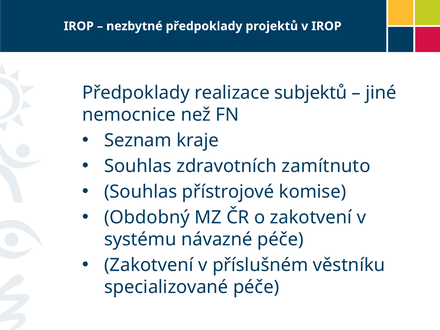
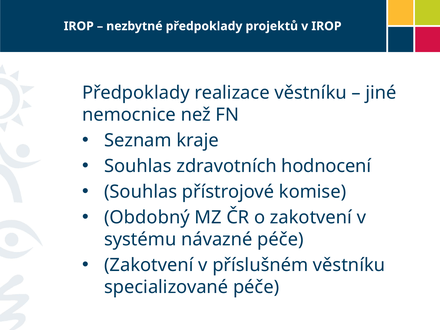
realizace subjektů: subjektů -> věstníku
zamítnuto: zamítnuto -> hodnocení
